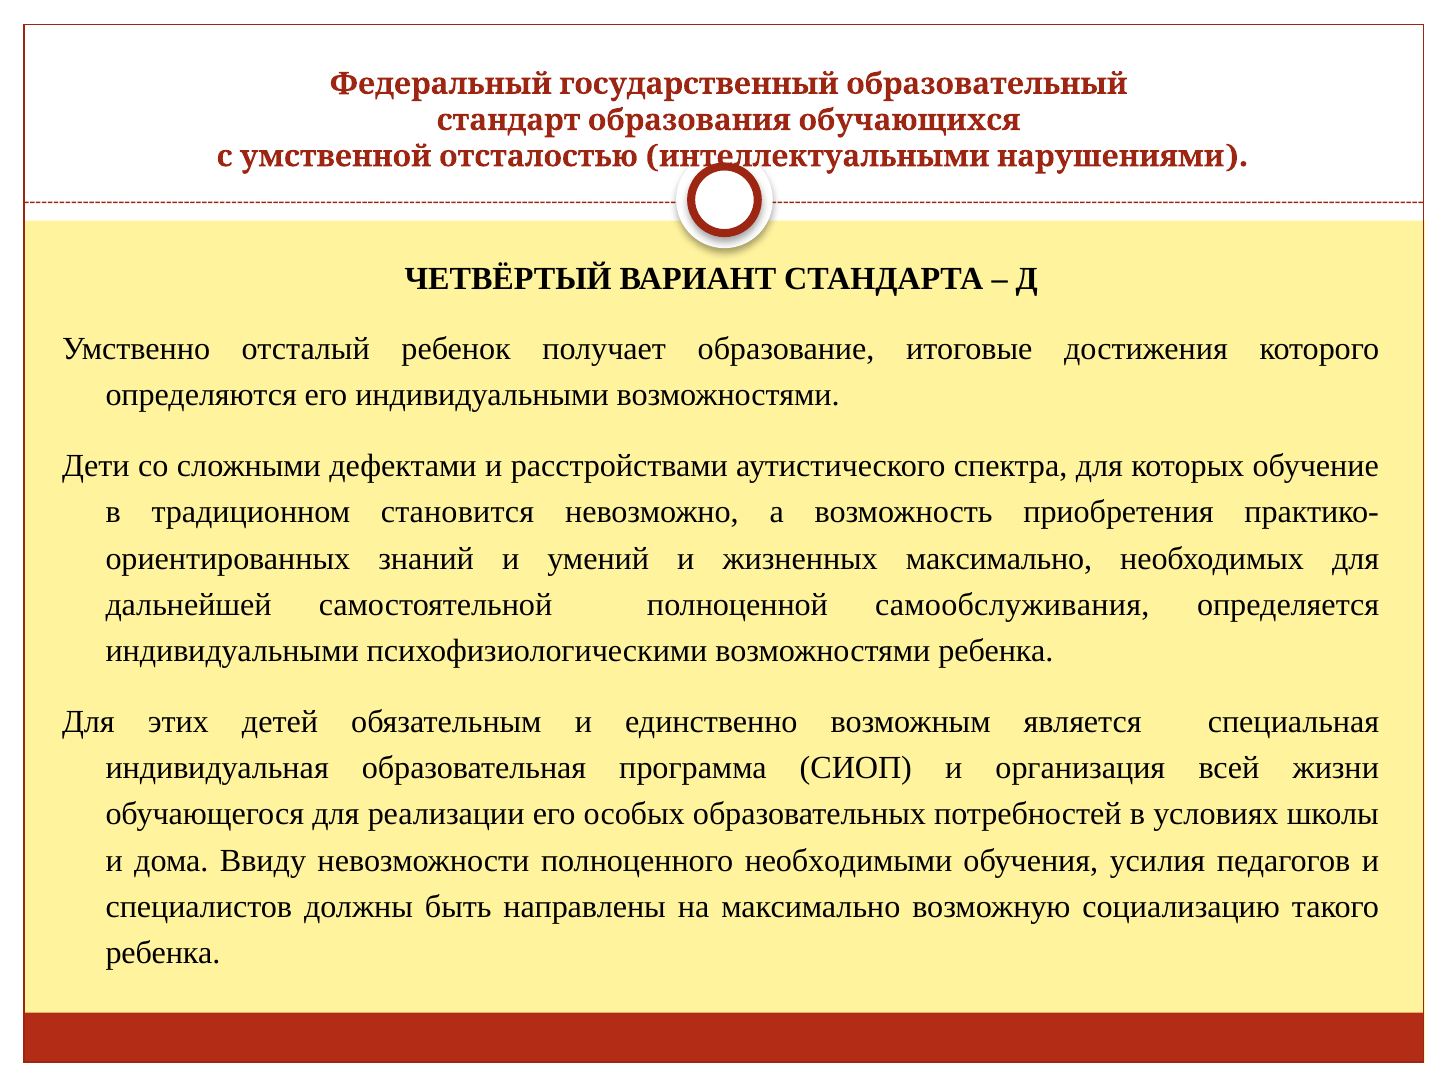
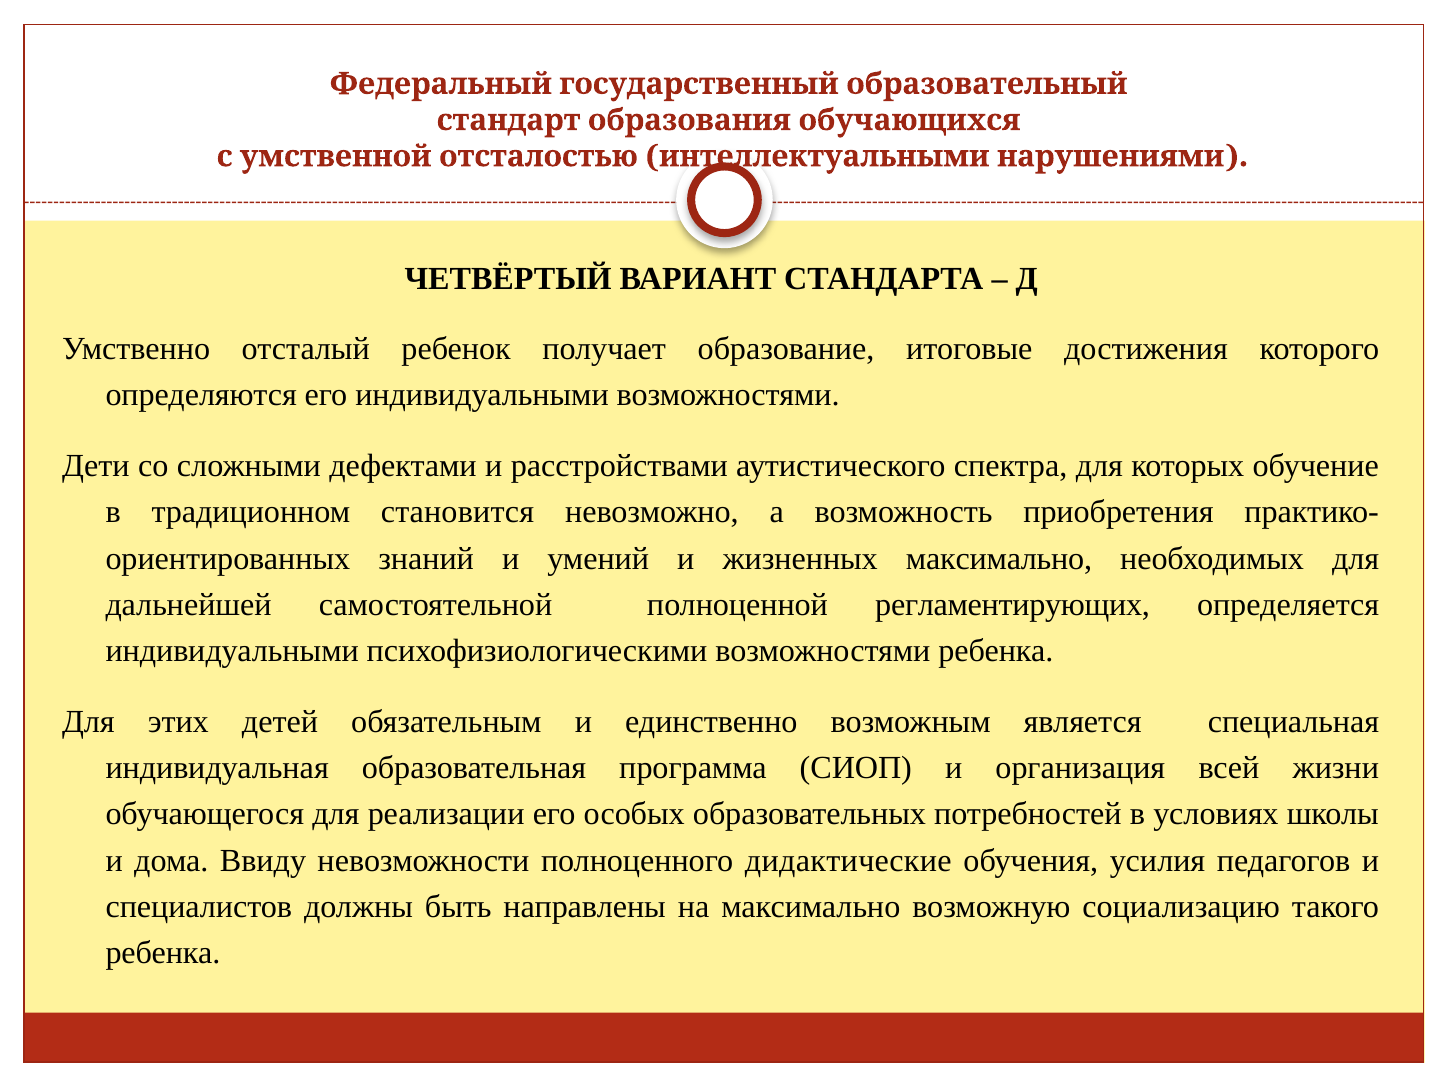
самообслуживания: самообслуживания -> регламентирующих
необходимыми: необходимыми -> дидактические
